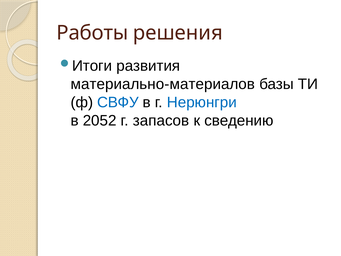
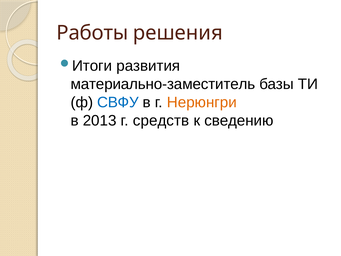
материально-материалов: материально-материалов -> материально-заместитель
Нерюнгри colour: blue -> orange
2052: 2052 -> 2013
запасов: запасов -> средств
